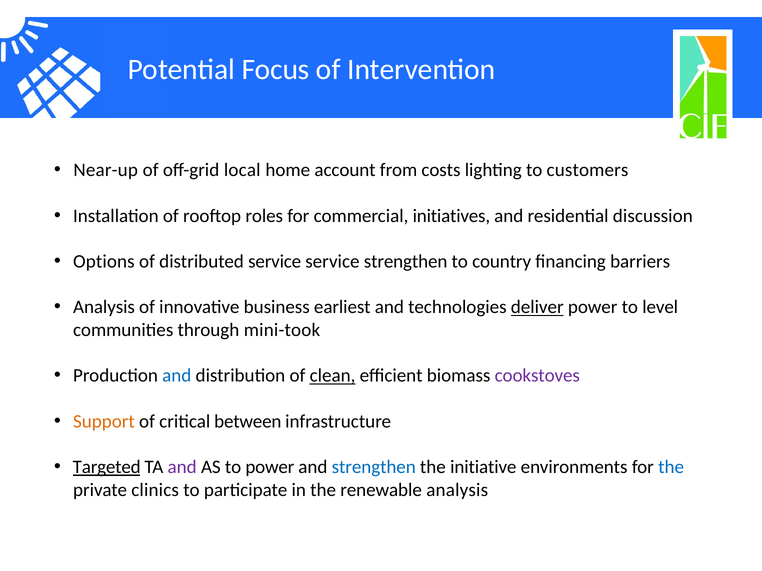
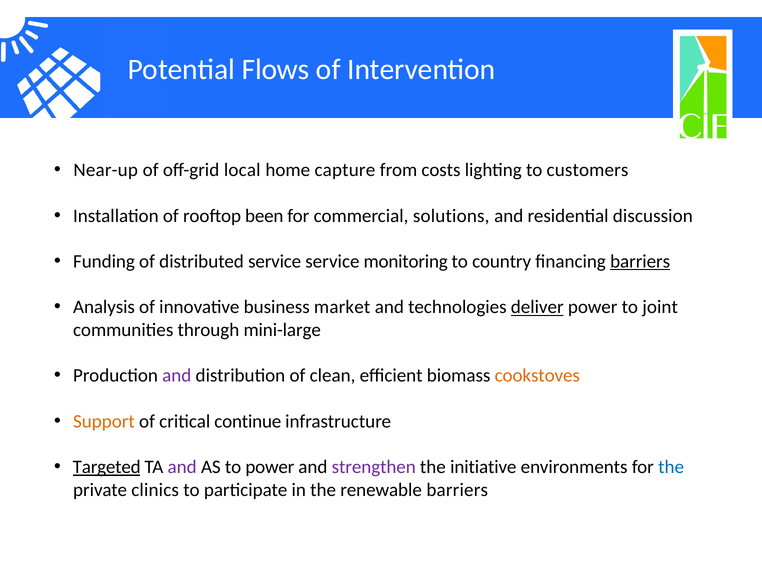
Focus: Focus -> Flows
account: account -> capture
roles: roles -> been
initiatives: initiatives -> solutions
Options: Options -> Funding
service strengthen: strengthen -> monitoring
barriers at (640, 262) underline: none -> present
earliest: earliest -> market
level: level -> joint
mini-took: mini-took -> mini-large
and at (177, 376) colour: blue -> purple
clean underline: present -> none
cookstoves colour: purple -> orange
between: between -> continue
strengthen at (374, 467) colour: blue -> purple
renewable analysis: analysis -> barriers
